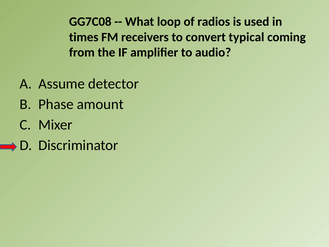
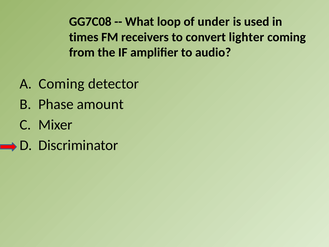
radios: radios -> under
typical: typical -> lighter
A Assume: Assume -> Coming
